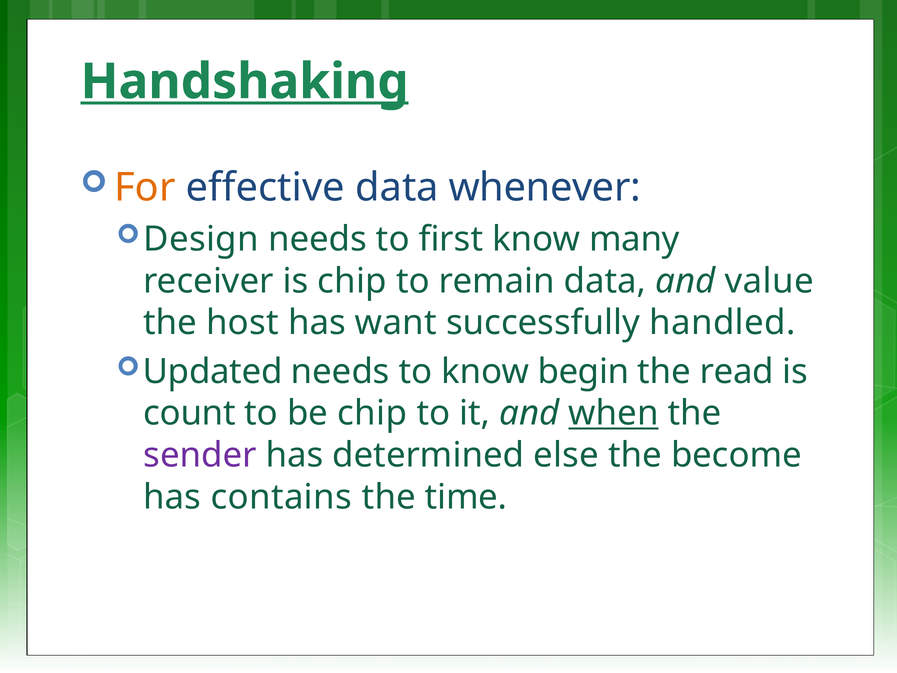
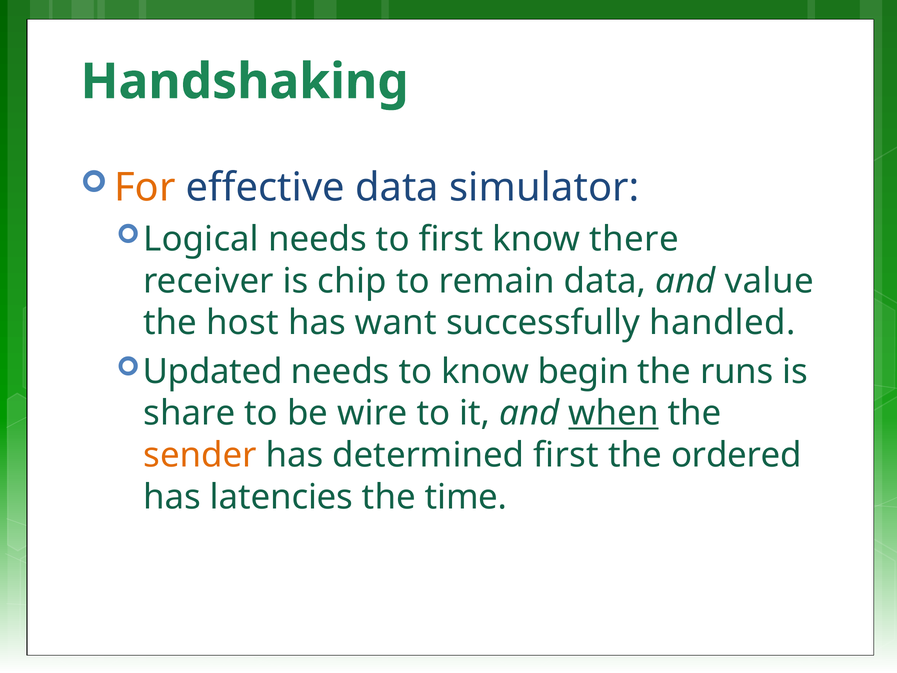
Handshaking underline: present -> none
whenever: whenever -> simulator
Design: Design -> Logical
many: many -> there
read: read -> runs
count: count -> share
be chip: chip -> wire
sender colour: purple -> orange
determined else: else -> first
become: become -> ordered
contains: contains -> latencies
